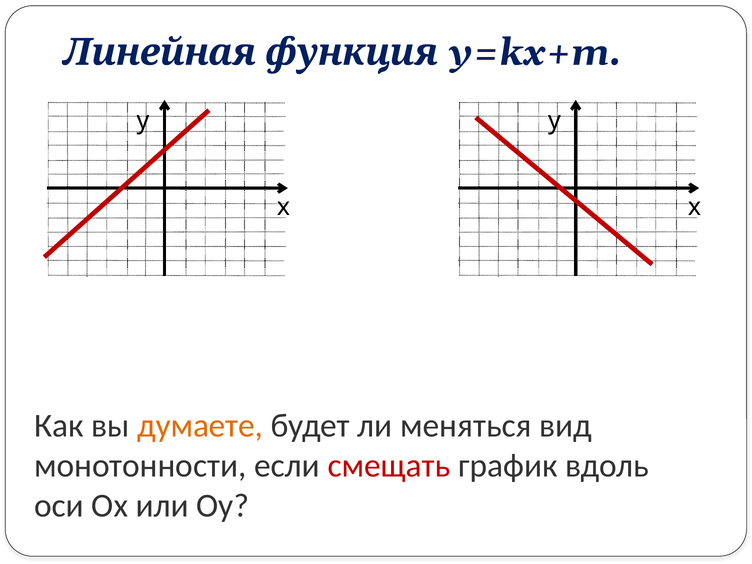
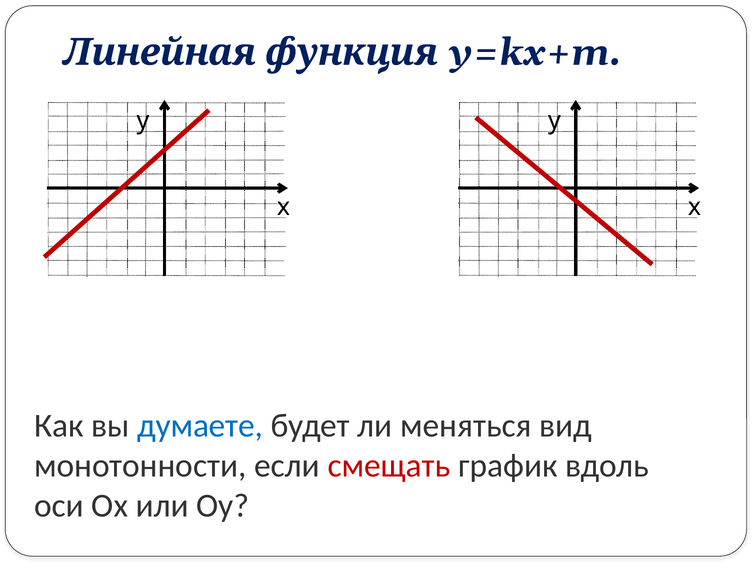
думаете colour: orange -> blue
